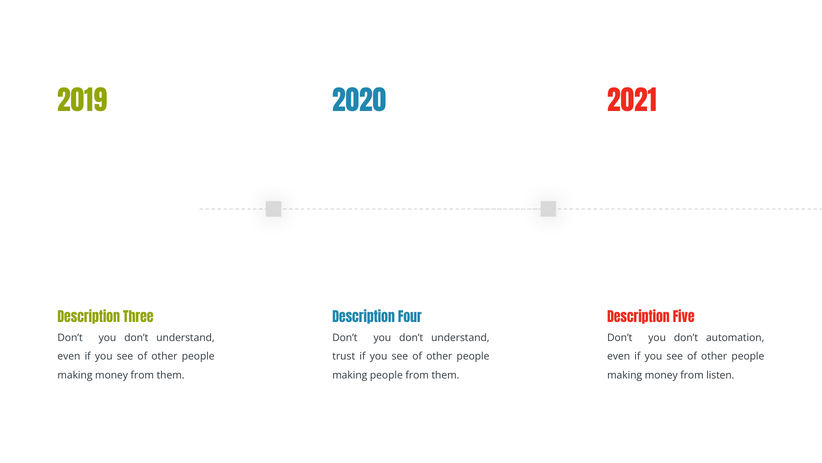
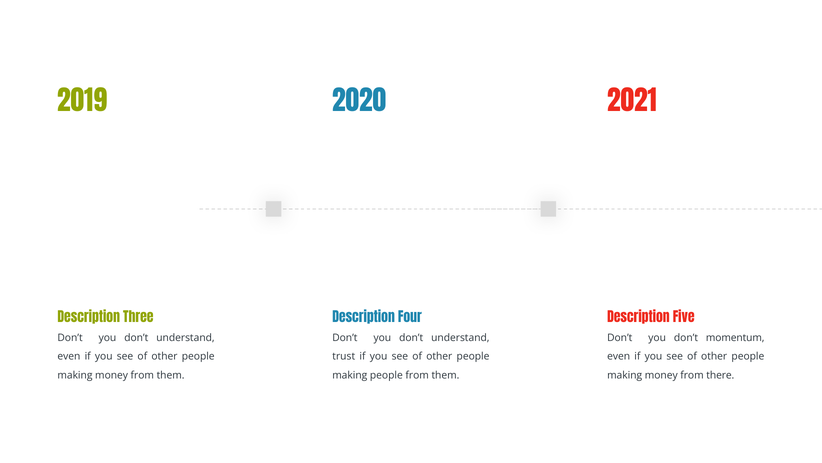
automation: automation -> momentum
listen: listen -> there
